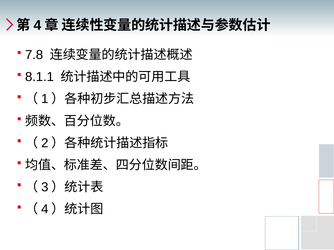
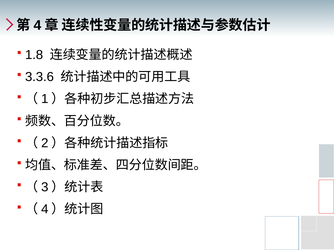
7.8: 7.8 -> 1.8
8.1.1: 8.1.1 -> 3.3.6
